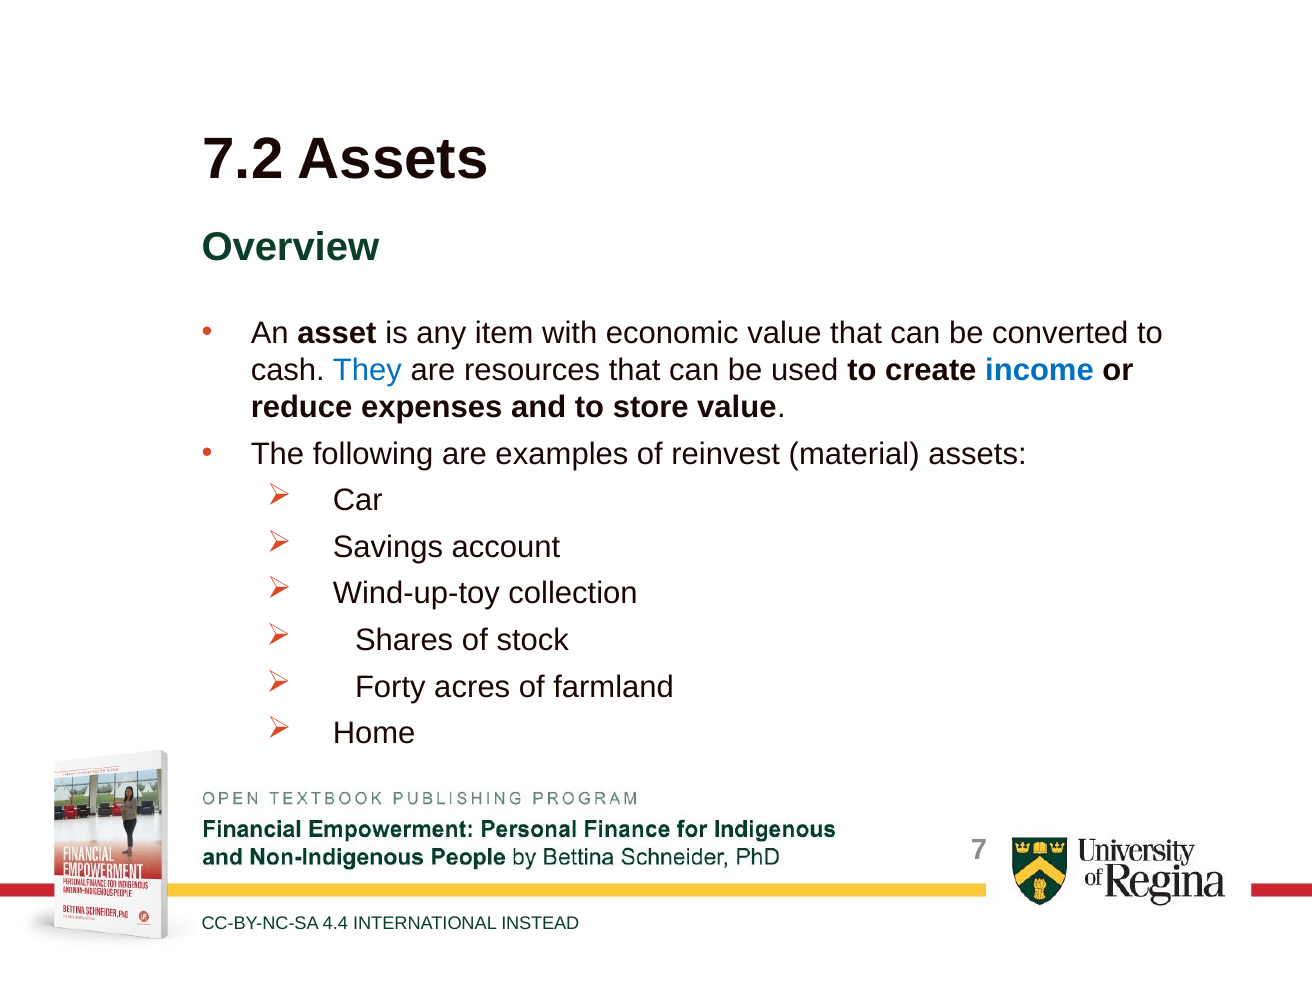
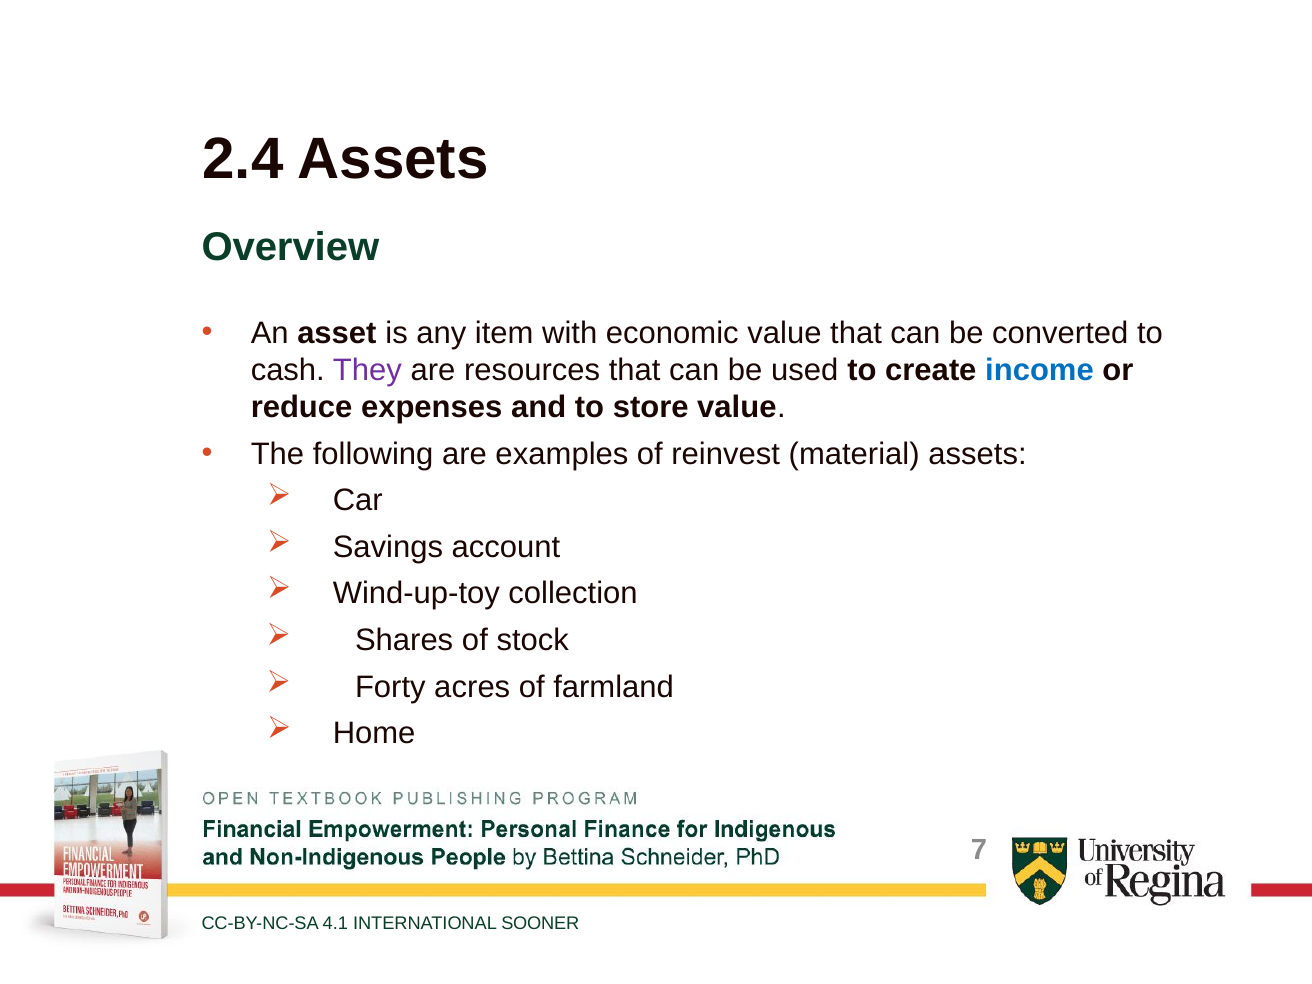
7.2: 7.2 -> 2.4
They colour: blue -> purple
4.4: 4.4 -> 4.1
INSTEAD: INSTEAD -> SOONER
